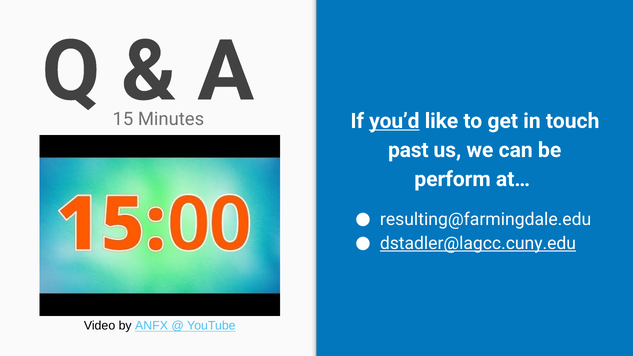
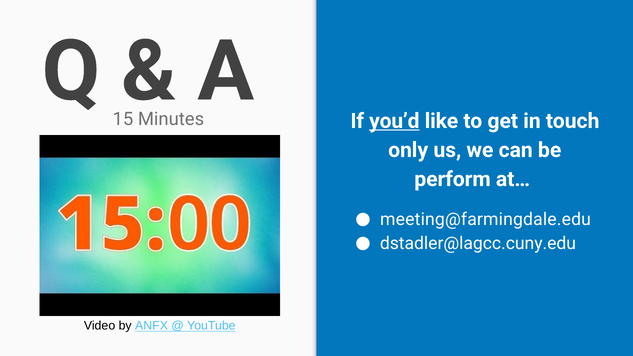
past: past -> only
resulting@farmingdale.edu: resulting@farmingdale.edu -> meeting@farmingdale.edu
dstadler@lagcc.cuny.edu underline: present -> none
